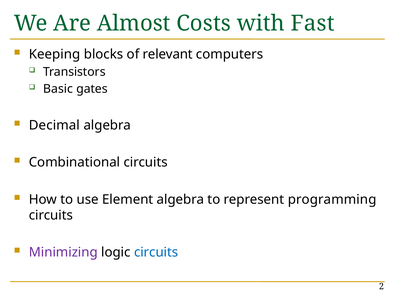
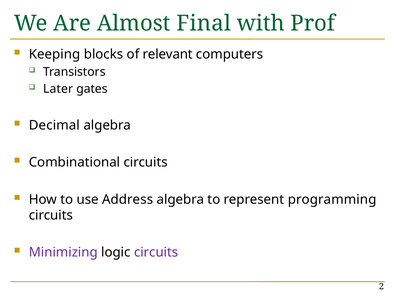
Costs: Costs -> Final
Fast: Fast -> Prof
Basic: Basic -> Later
Element: Element -> Address
circuits at (156, 253) colour: blue -> purple
